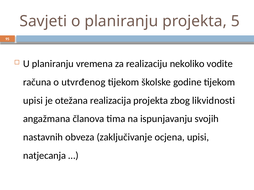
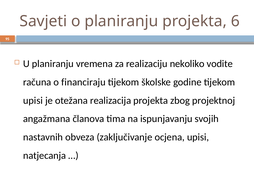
5: 5 -> 6
utvrđenog: utvrđenog -> financiraju
likvidnosti: likvidnosti -> projektnoj
